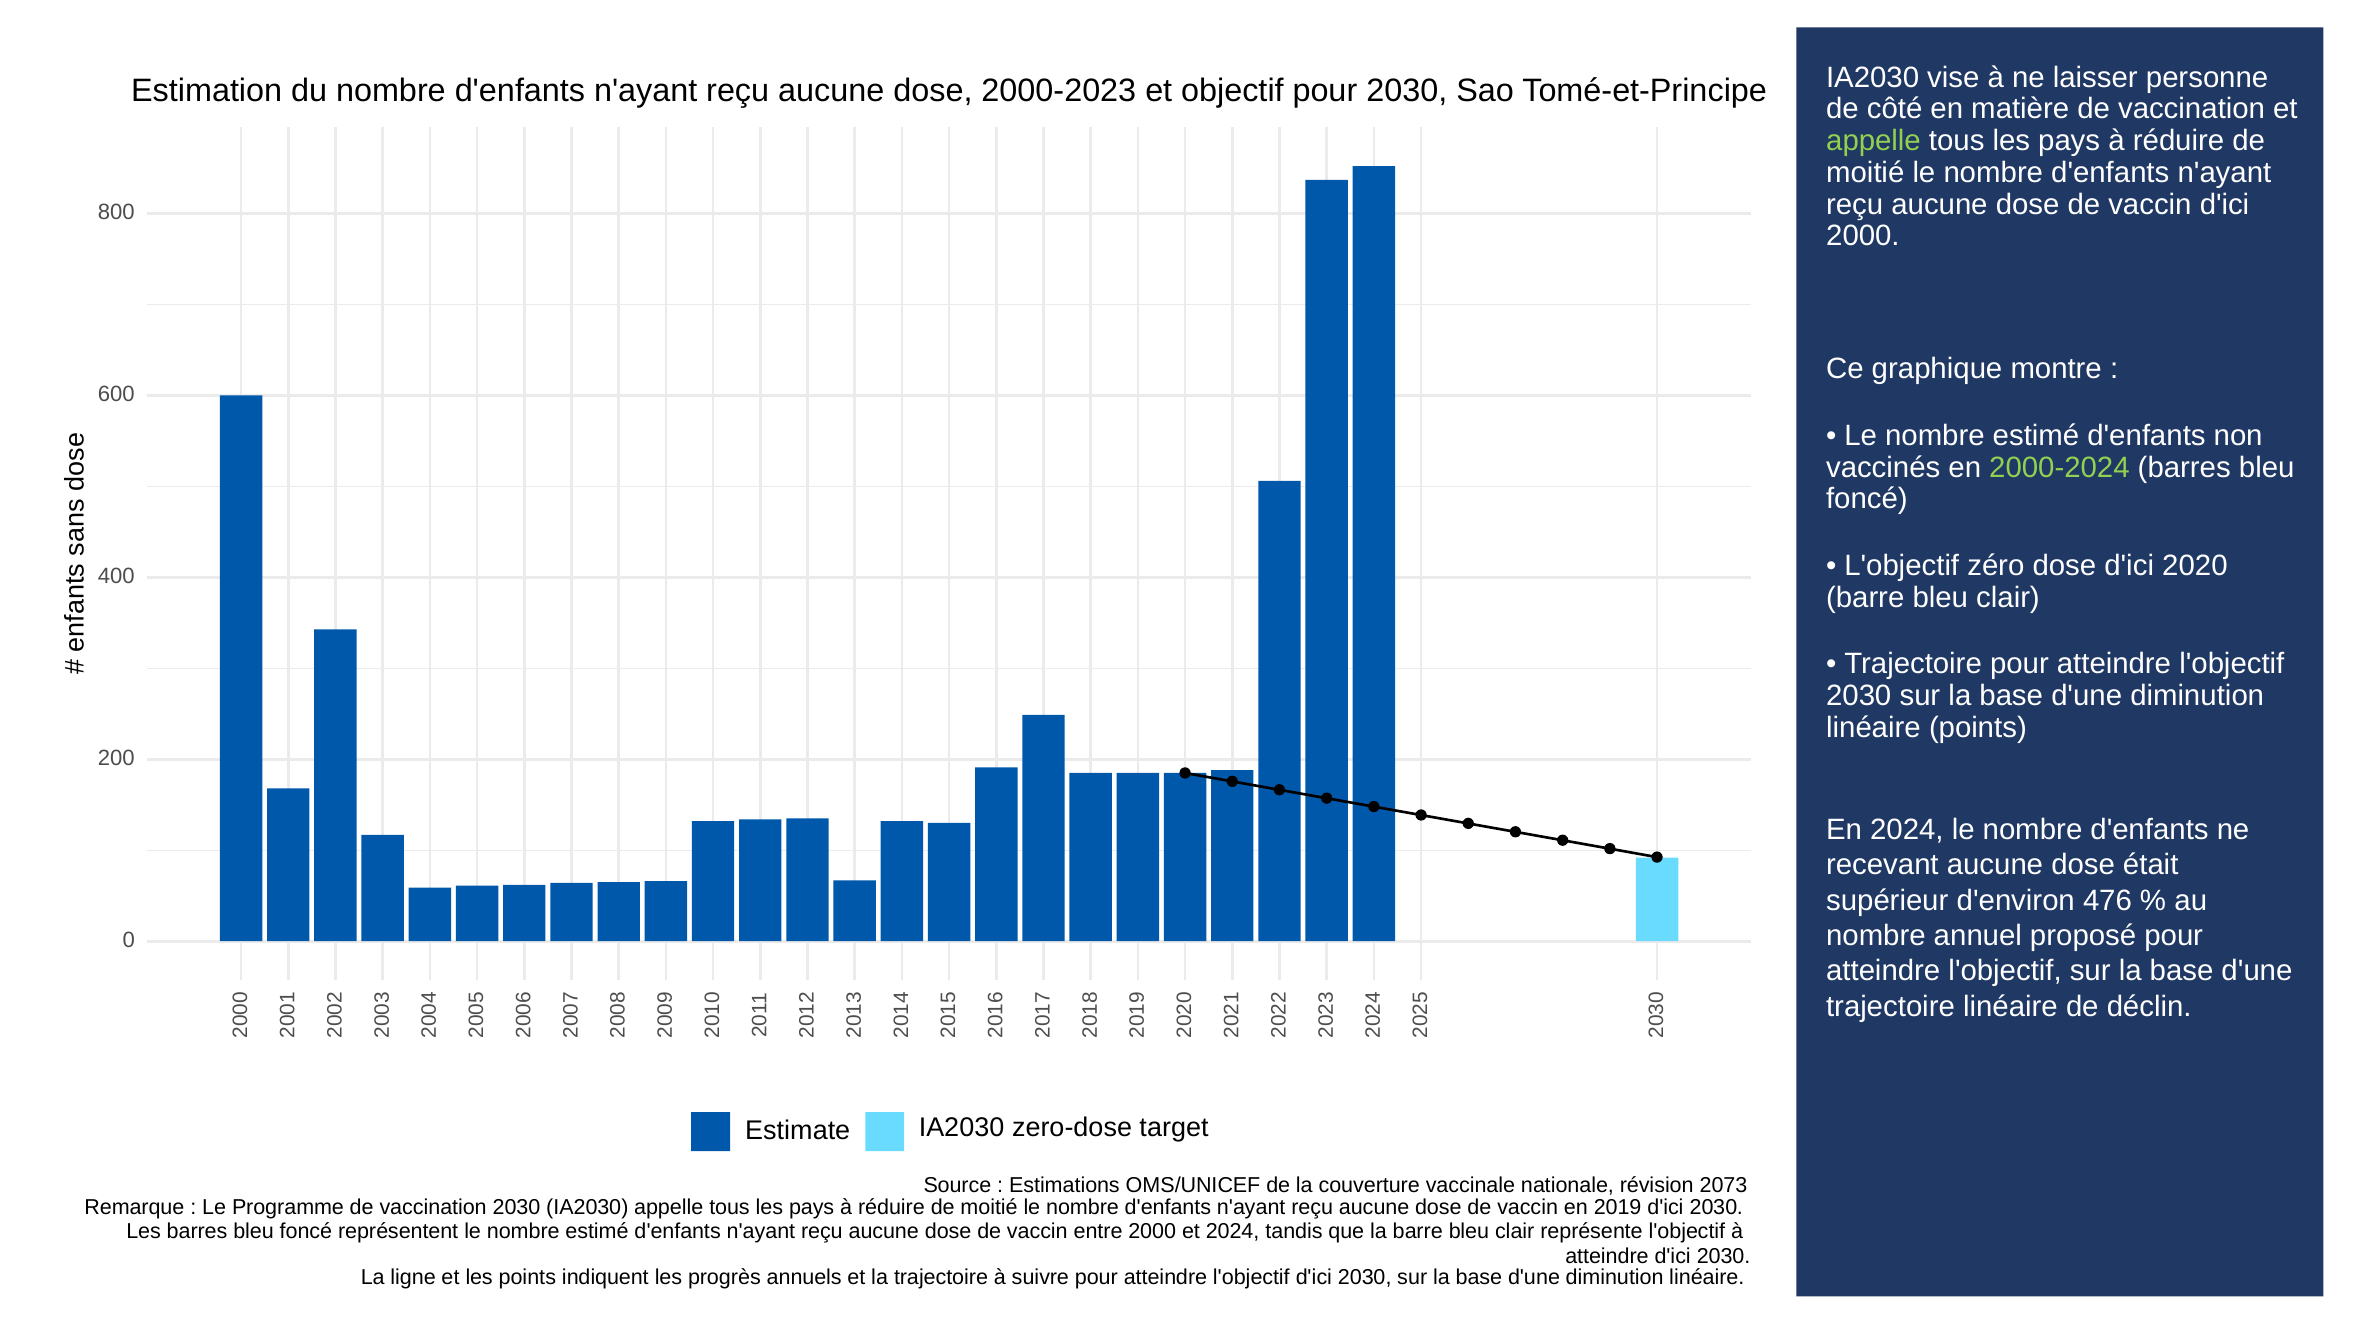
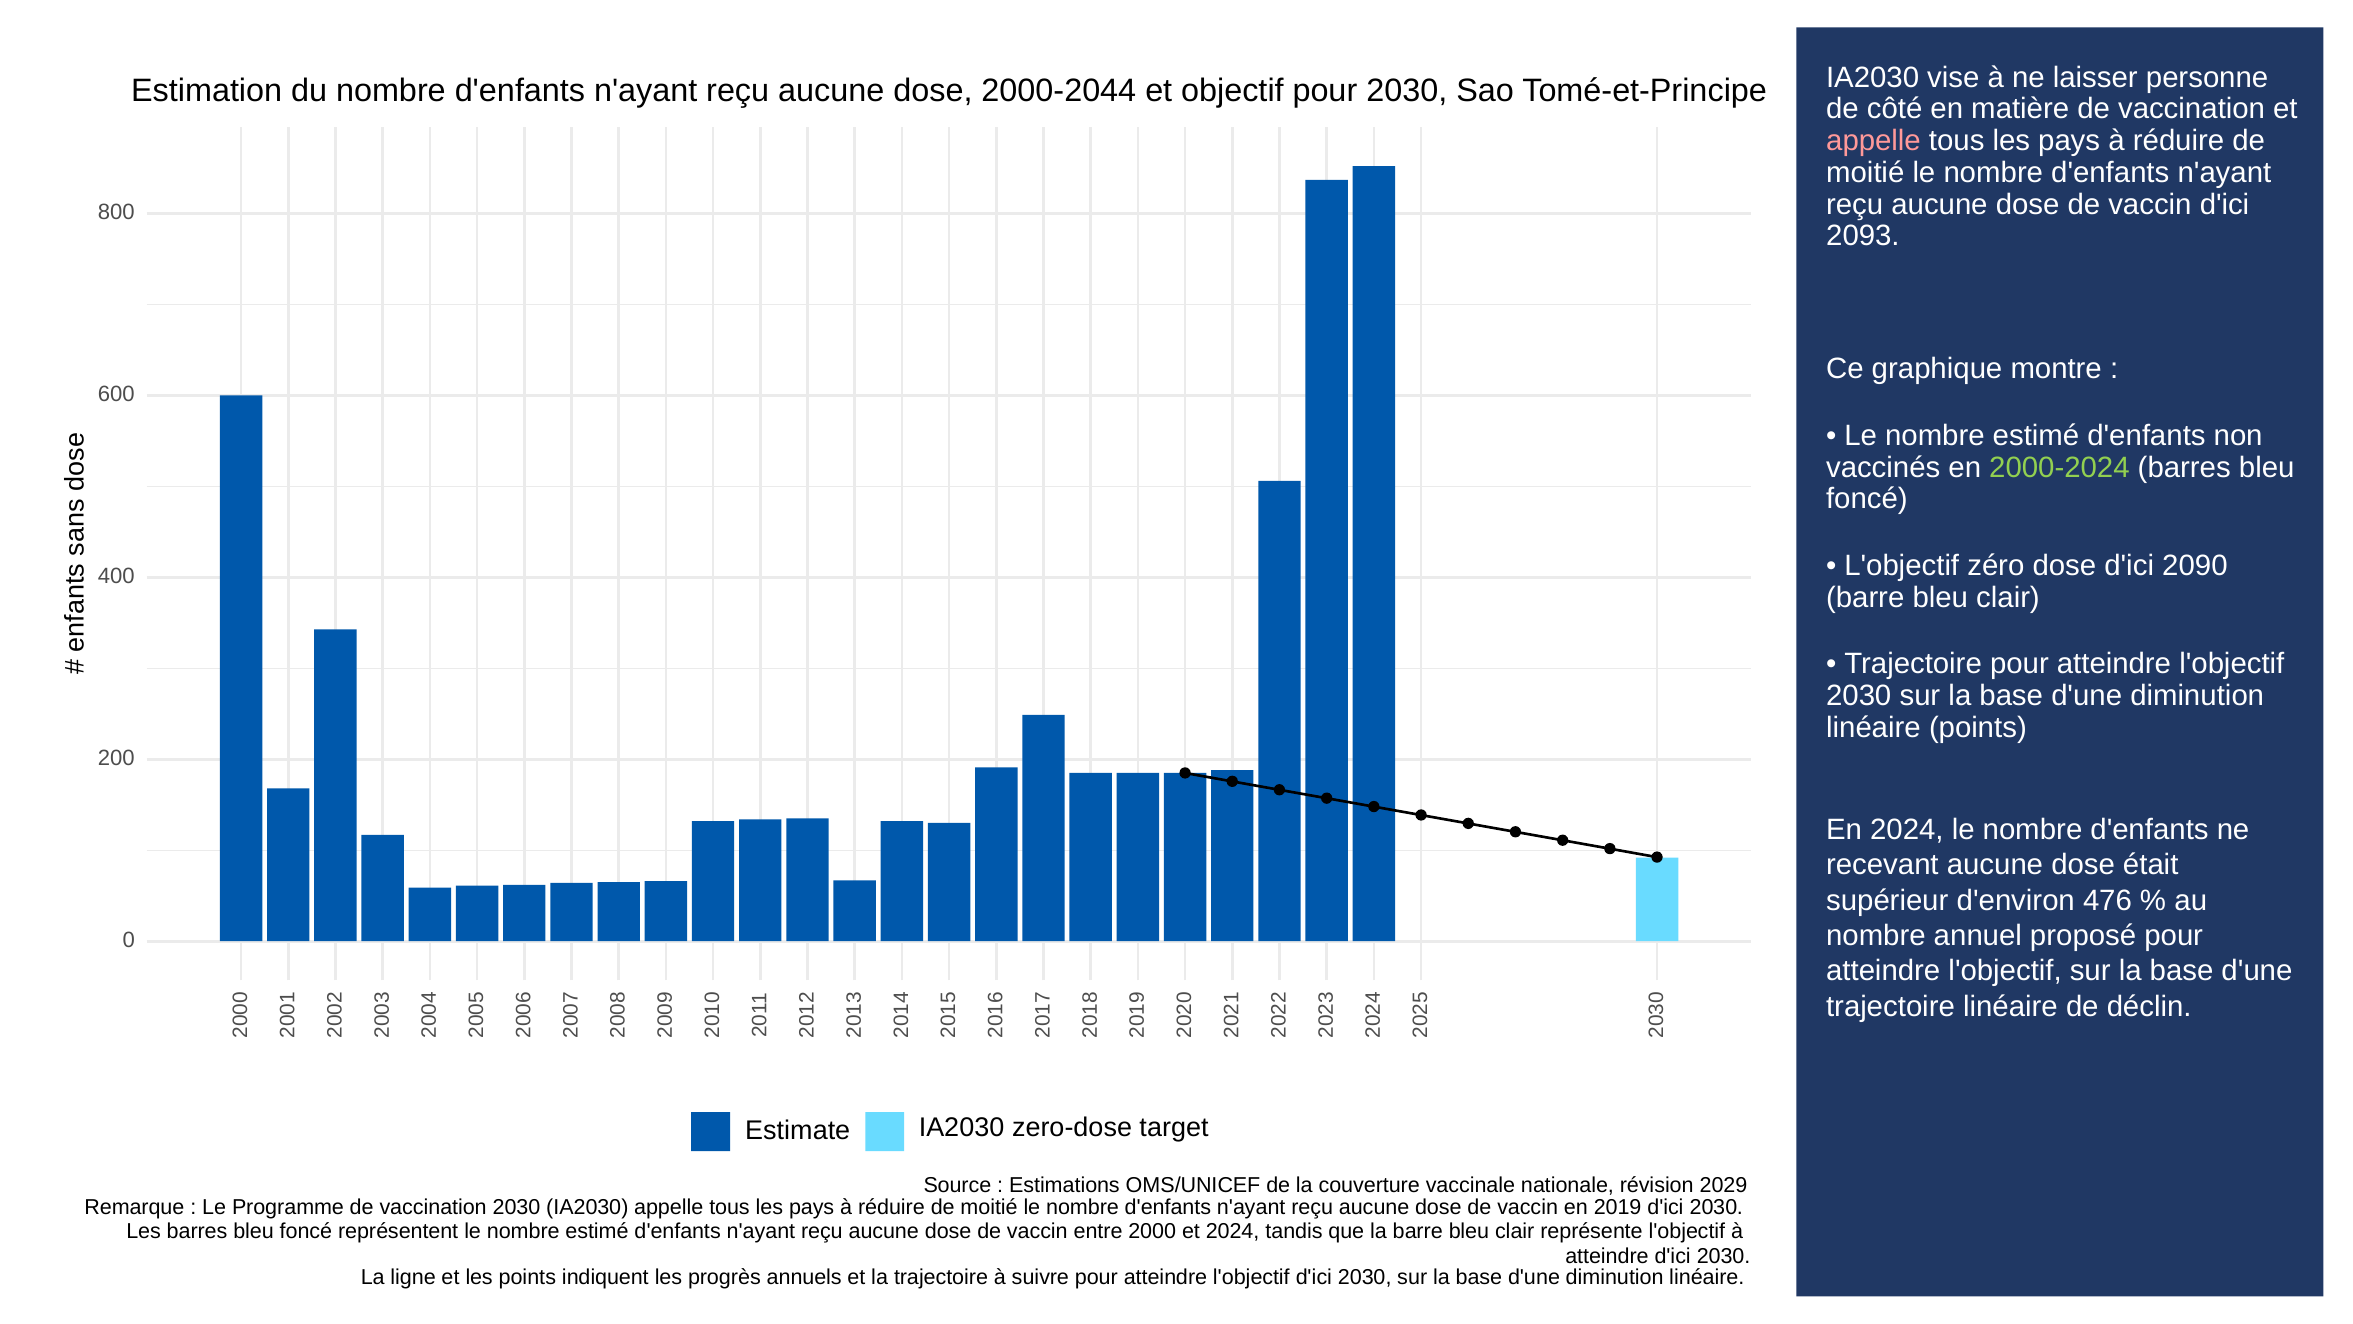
2000-2023: 2000-2023 -> 2000-2044
appelle at (1873, 141) colour: light green -> pink
2000 at (1863, 236): 2000 -> 2093
2020: 2020 -> 2090
2073: 2073 -> 2029
